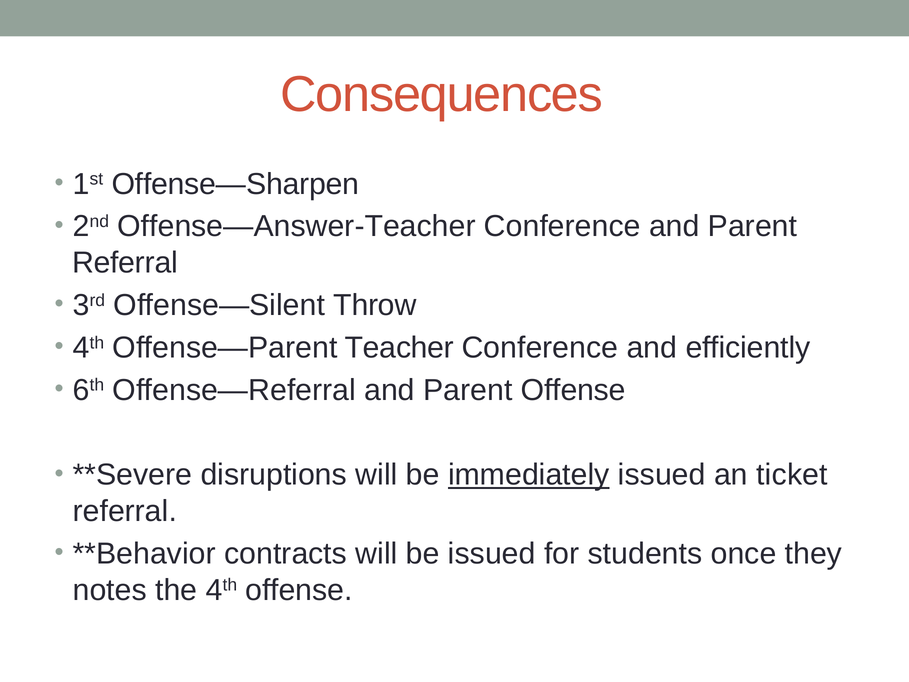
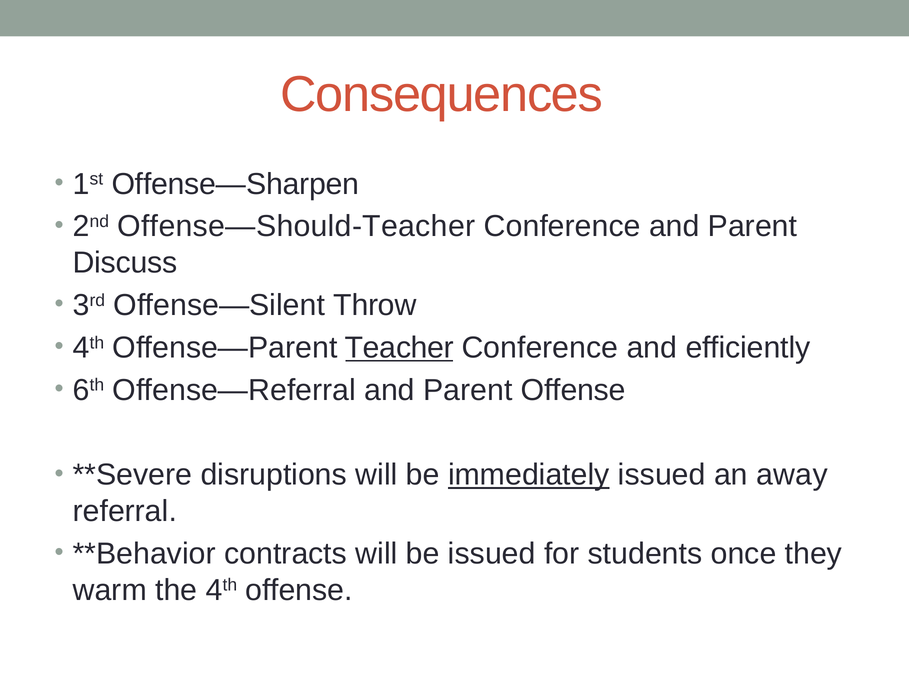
Offense—Answer-Teacher: Offense—Answer-Teacher -> Offense—Should-Teacher
Referral at (125, 263): Referral -> Discuss
Teacher underline: none -> present
ticket: ticket -> away
notes: notes -> warm
